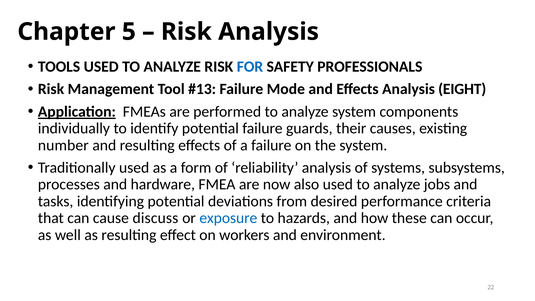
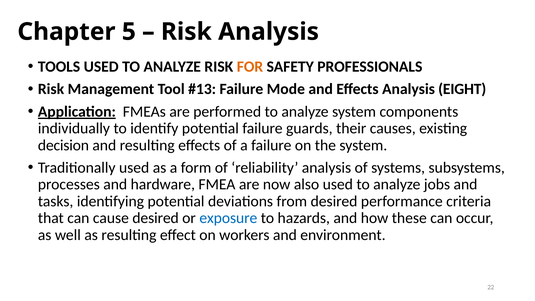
FOR colour: blue -> orange
number: number -> decision
cause discuss: discuss -> desired
